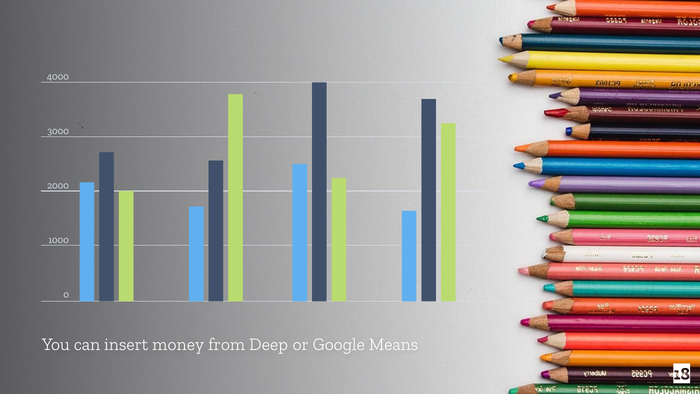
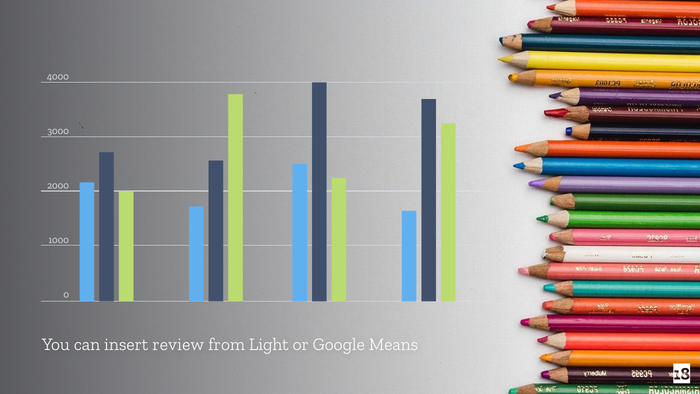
money: money -> review
Deep: Deep -> Light
